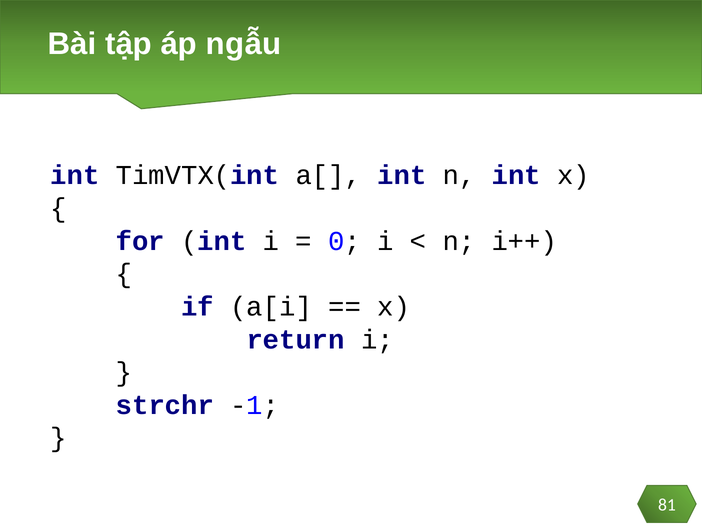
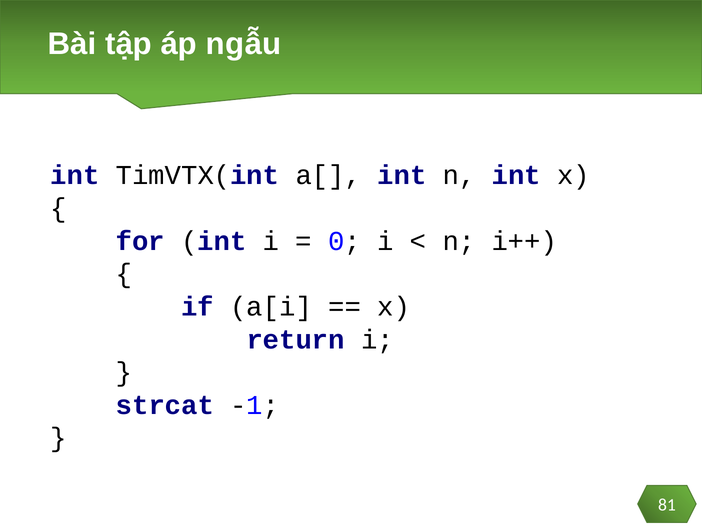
strchr: strchr -> strcat
